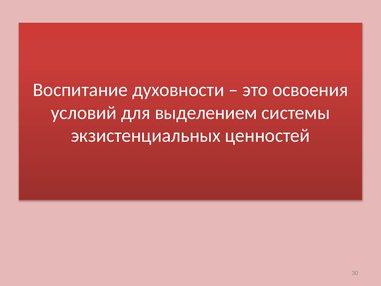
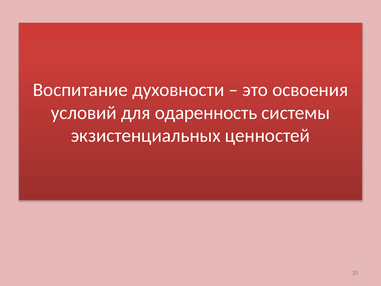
выделением: выделением -> одаренность
